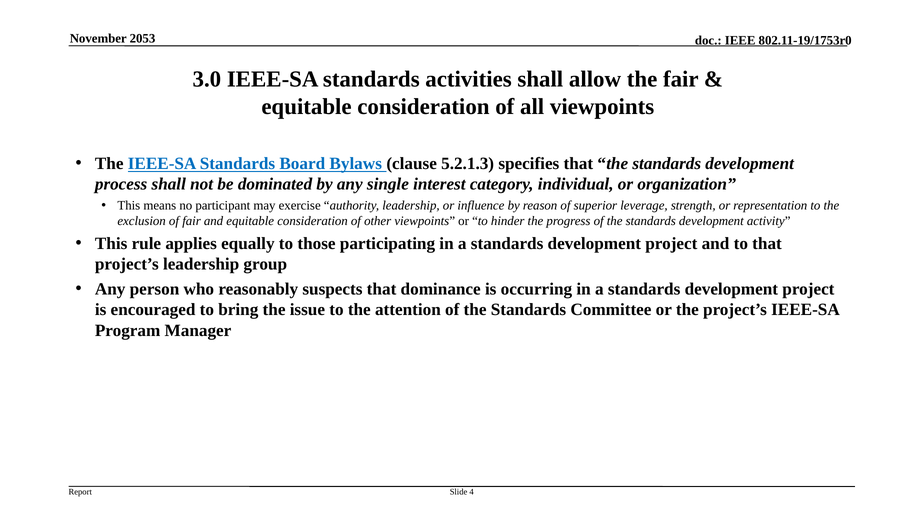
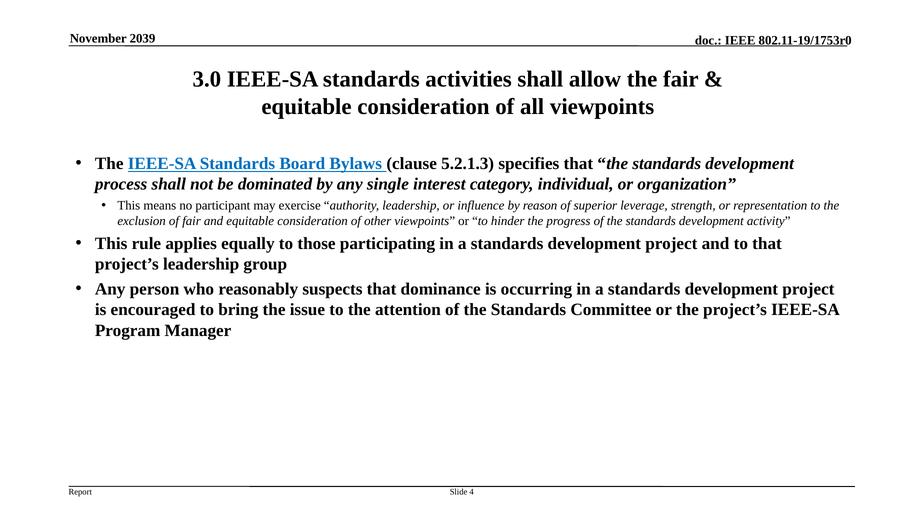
2053: 2053 -> 2039
